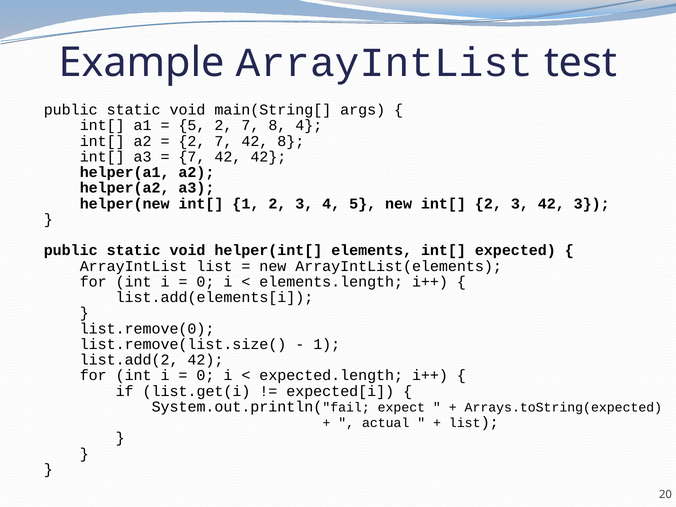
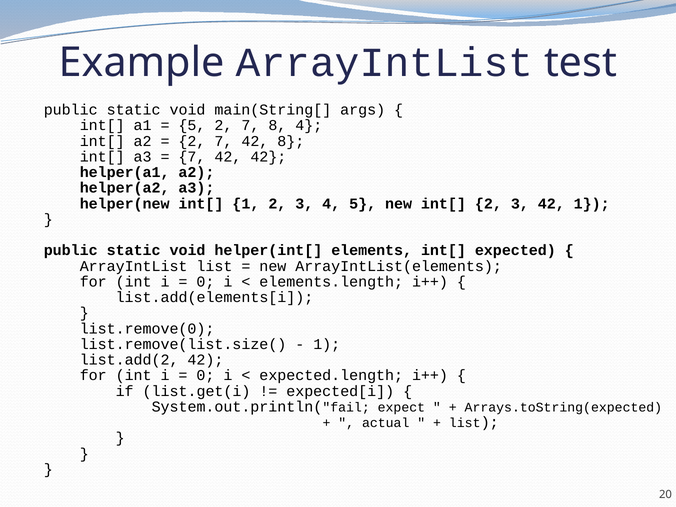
42 3: 3 -> 1
